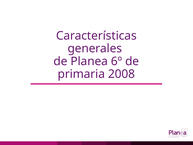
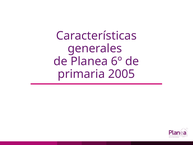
2008: 2008 -> 2005
